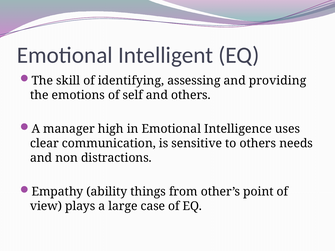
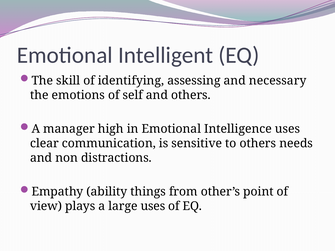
providing: providing -> necessary
large case: case -> uses
